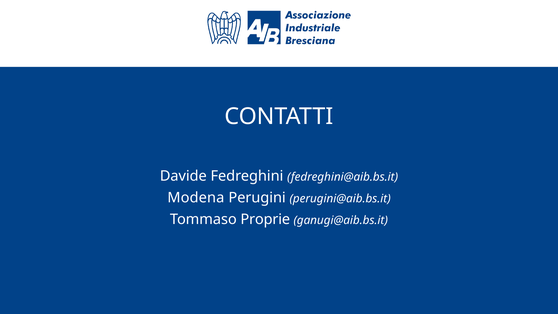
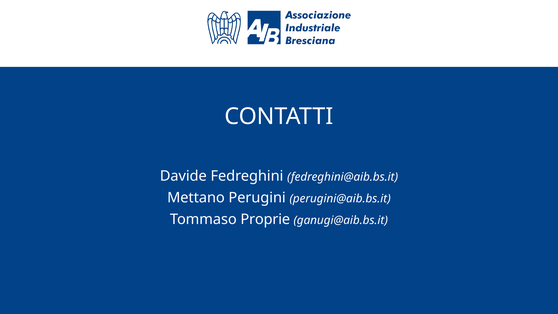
Modena: Modena -> Mettano
